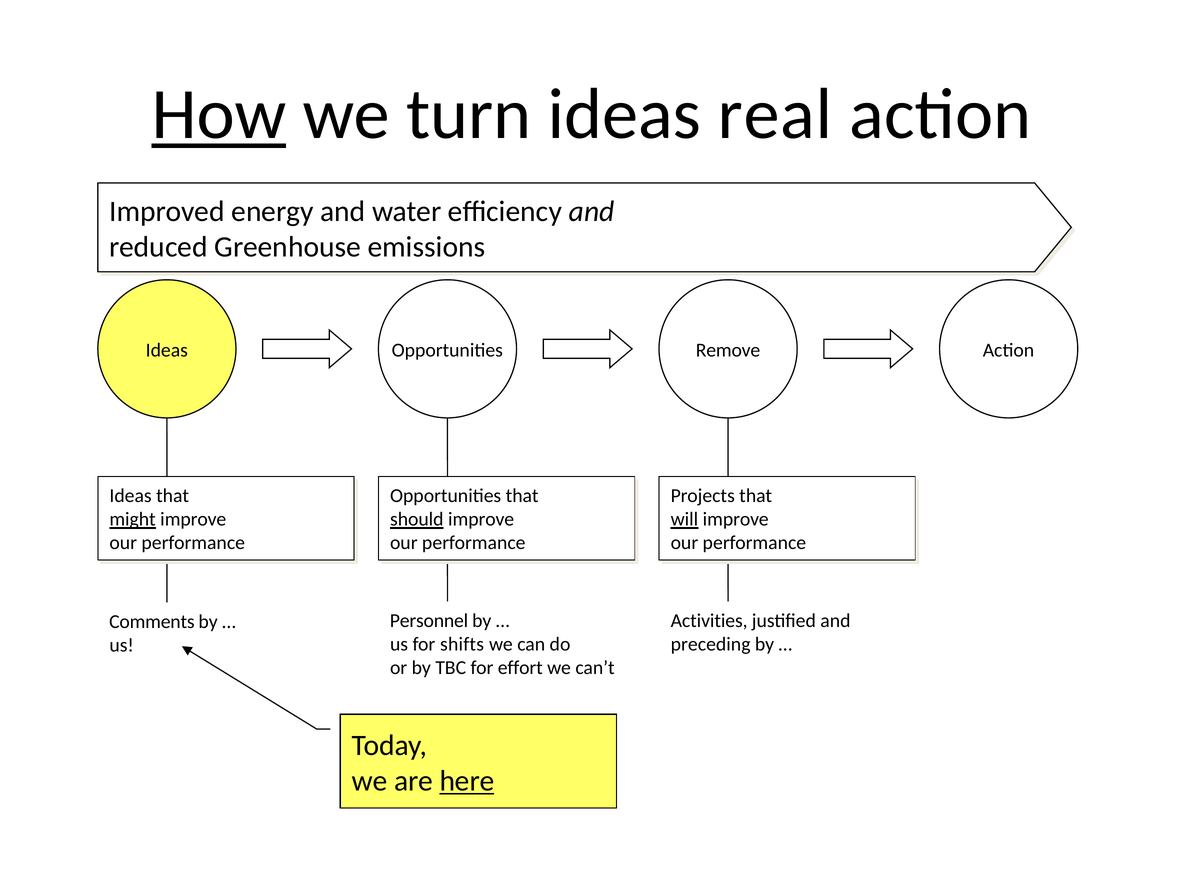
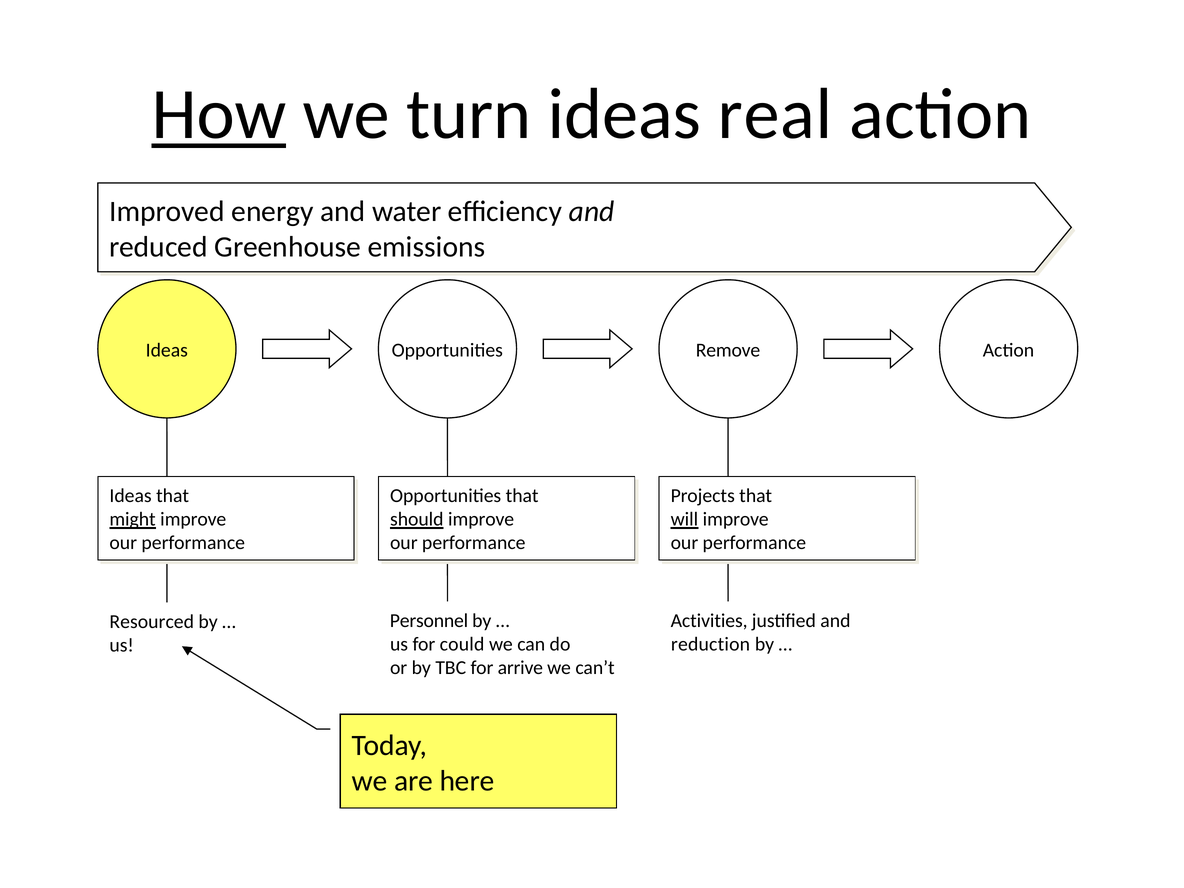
Comments: Comments -> Resourced
shifts: shifts -> could
preceding: preceding -> reduction
effort: effort -> arrive
here underline: present -> none
